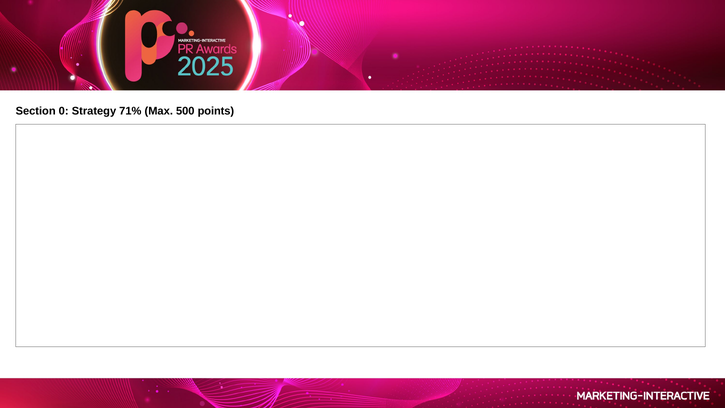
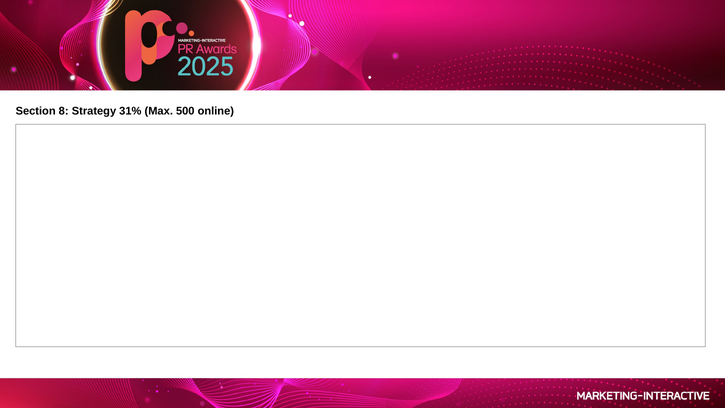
0: 0 -> 8
71%: 71% -> 31%
points: points -> online
